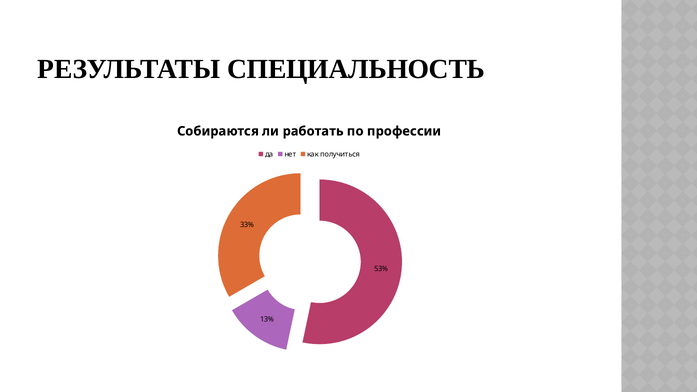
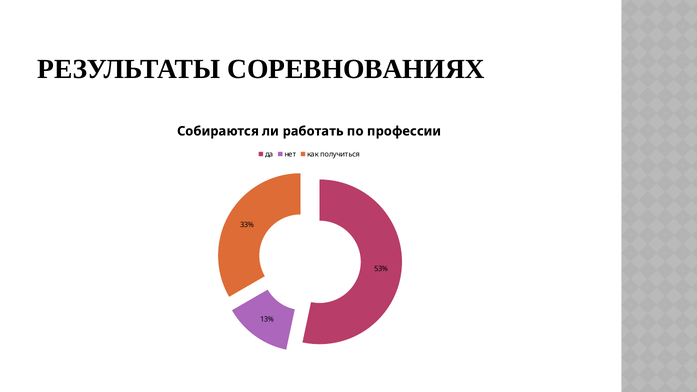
СПЕЦИАЛЬНОСТЬ: СПЕЦИАЛЬНОСТЬ -> СОРЕВНОВАНИЯХ
